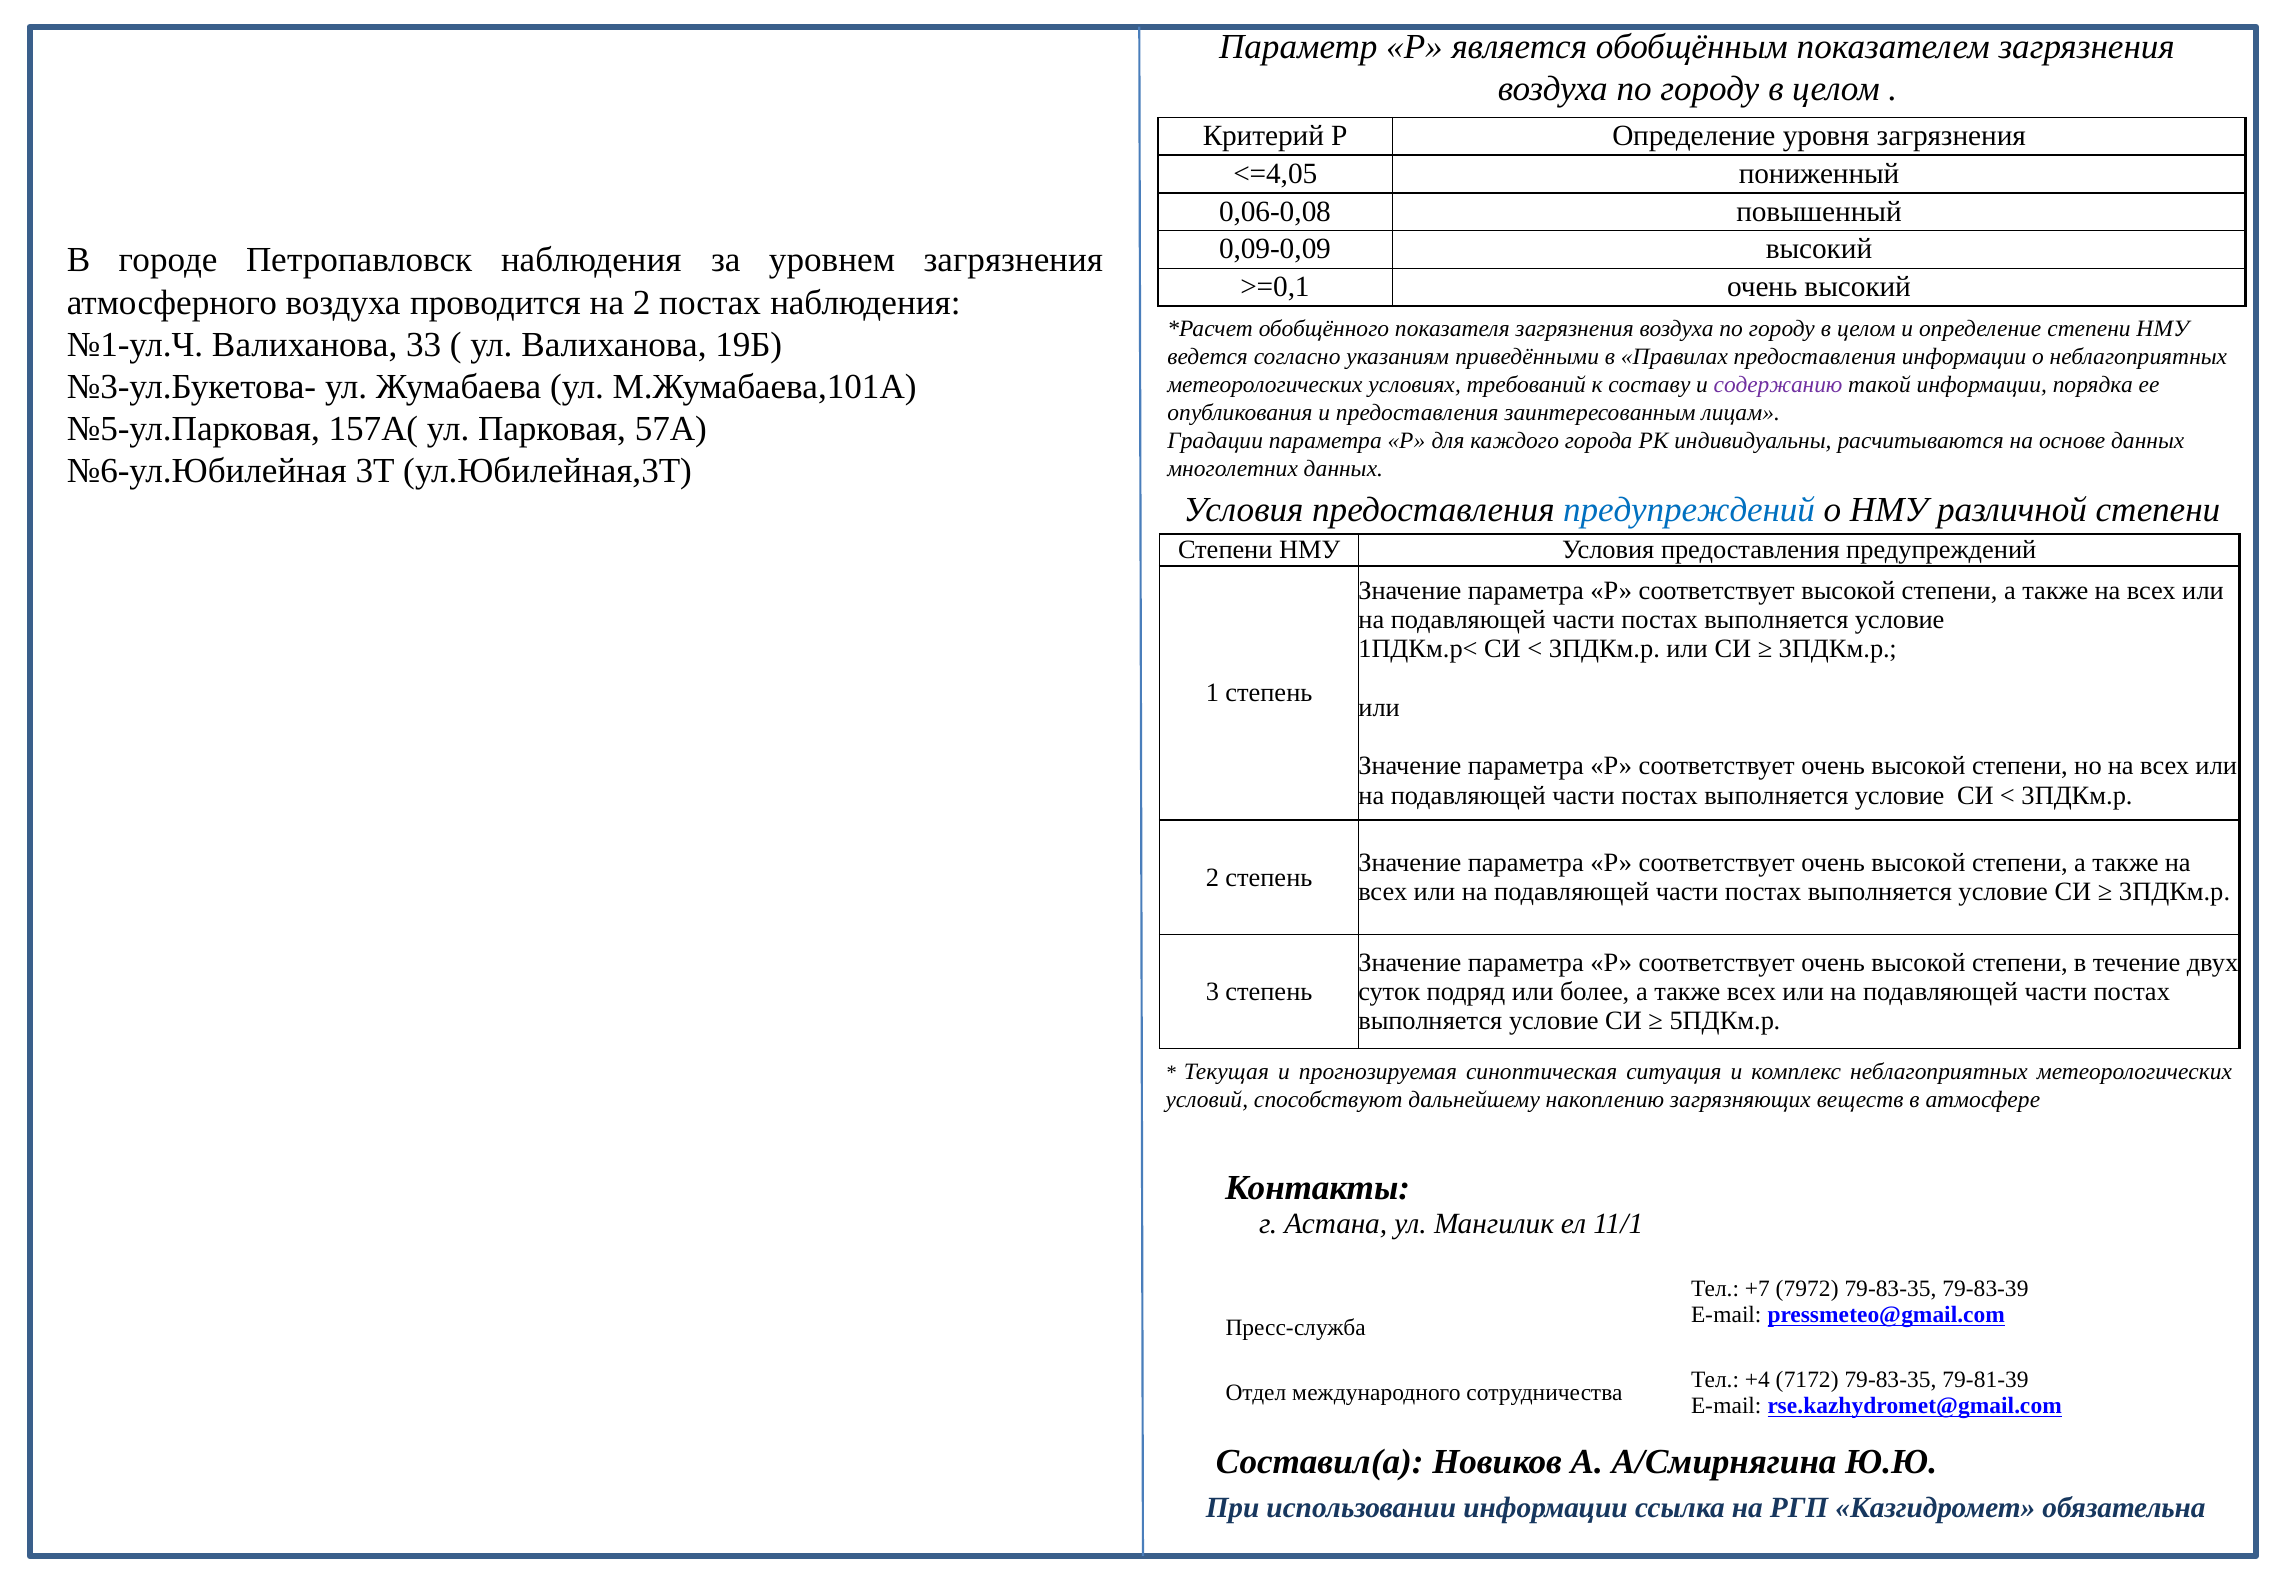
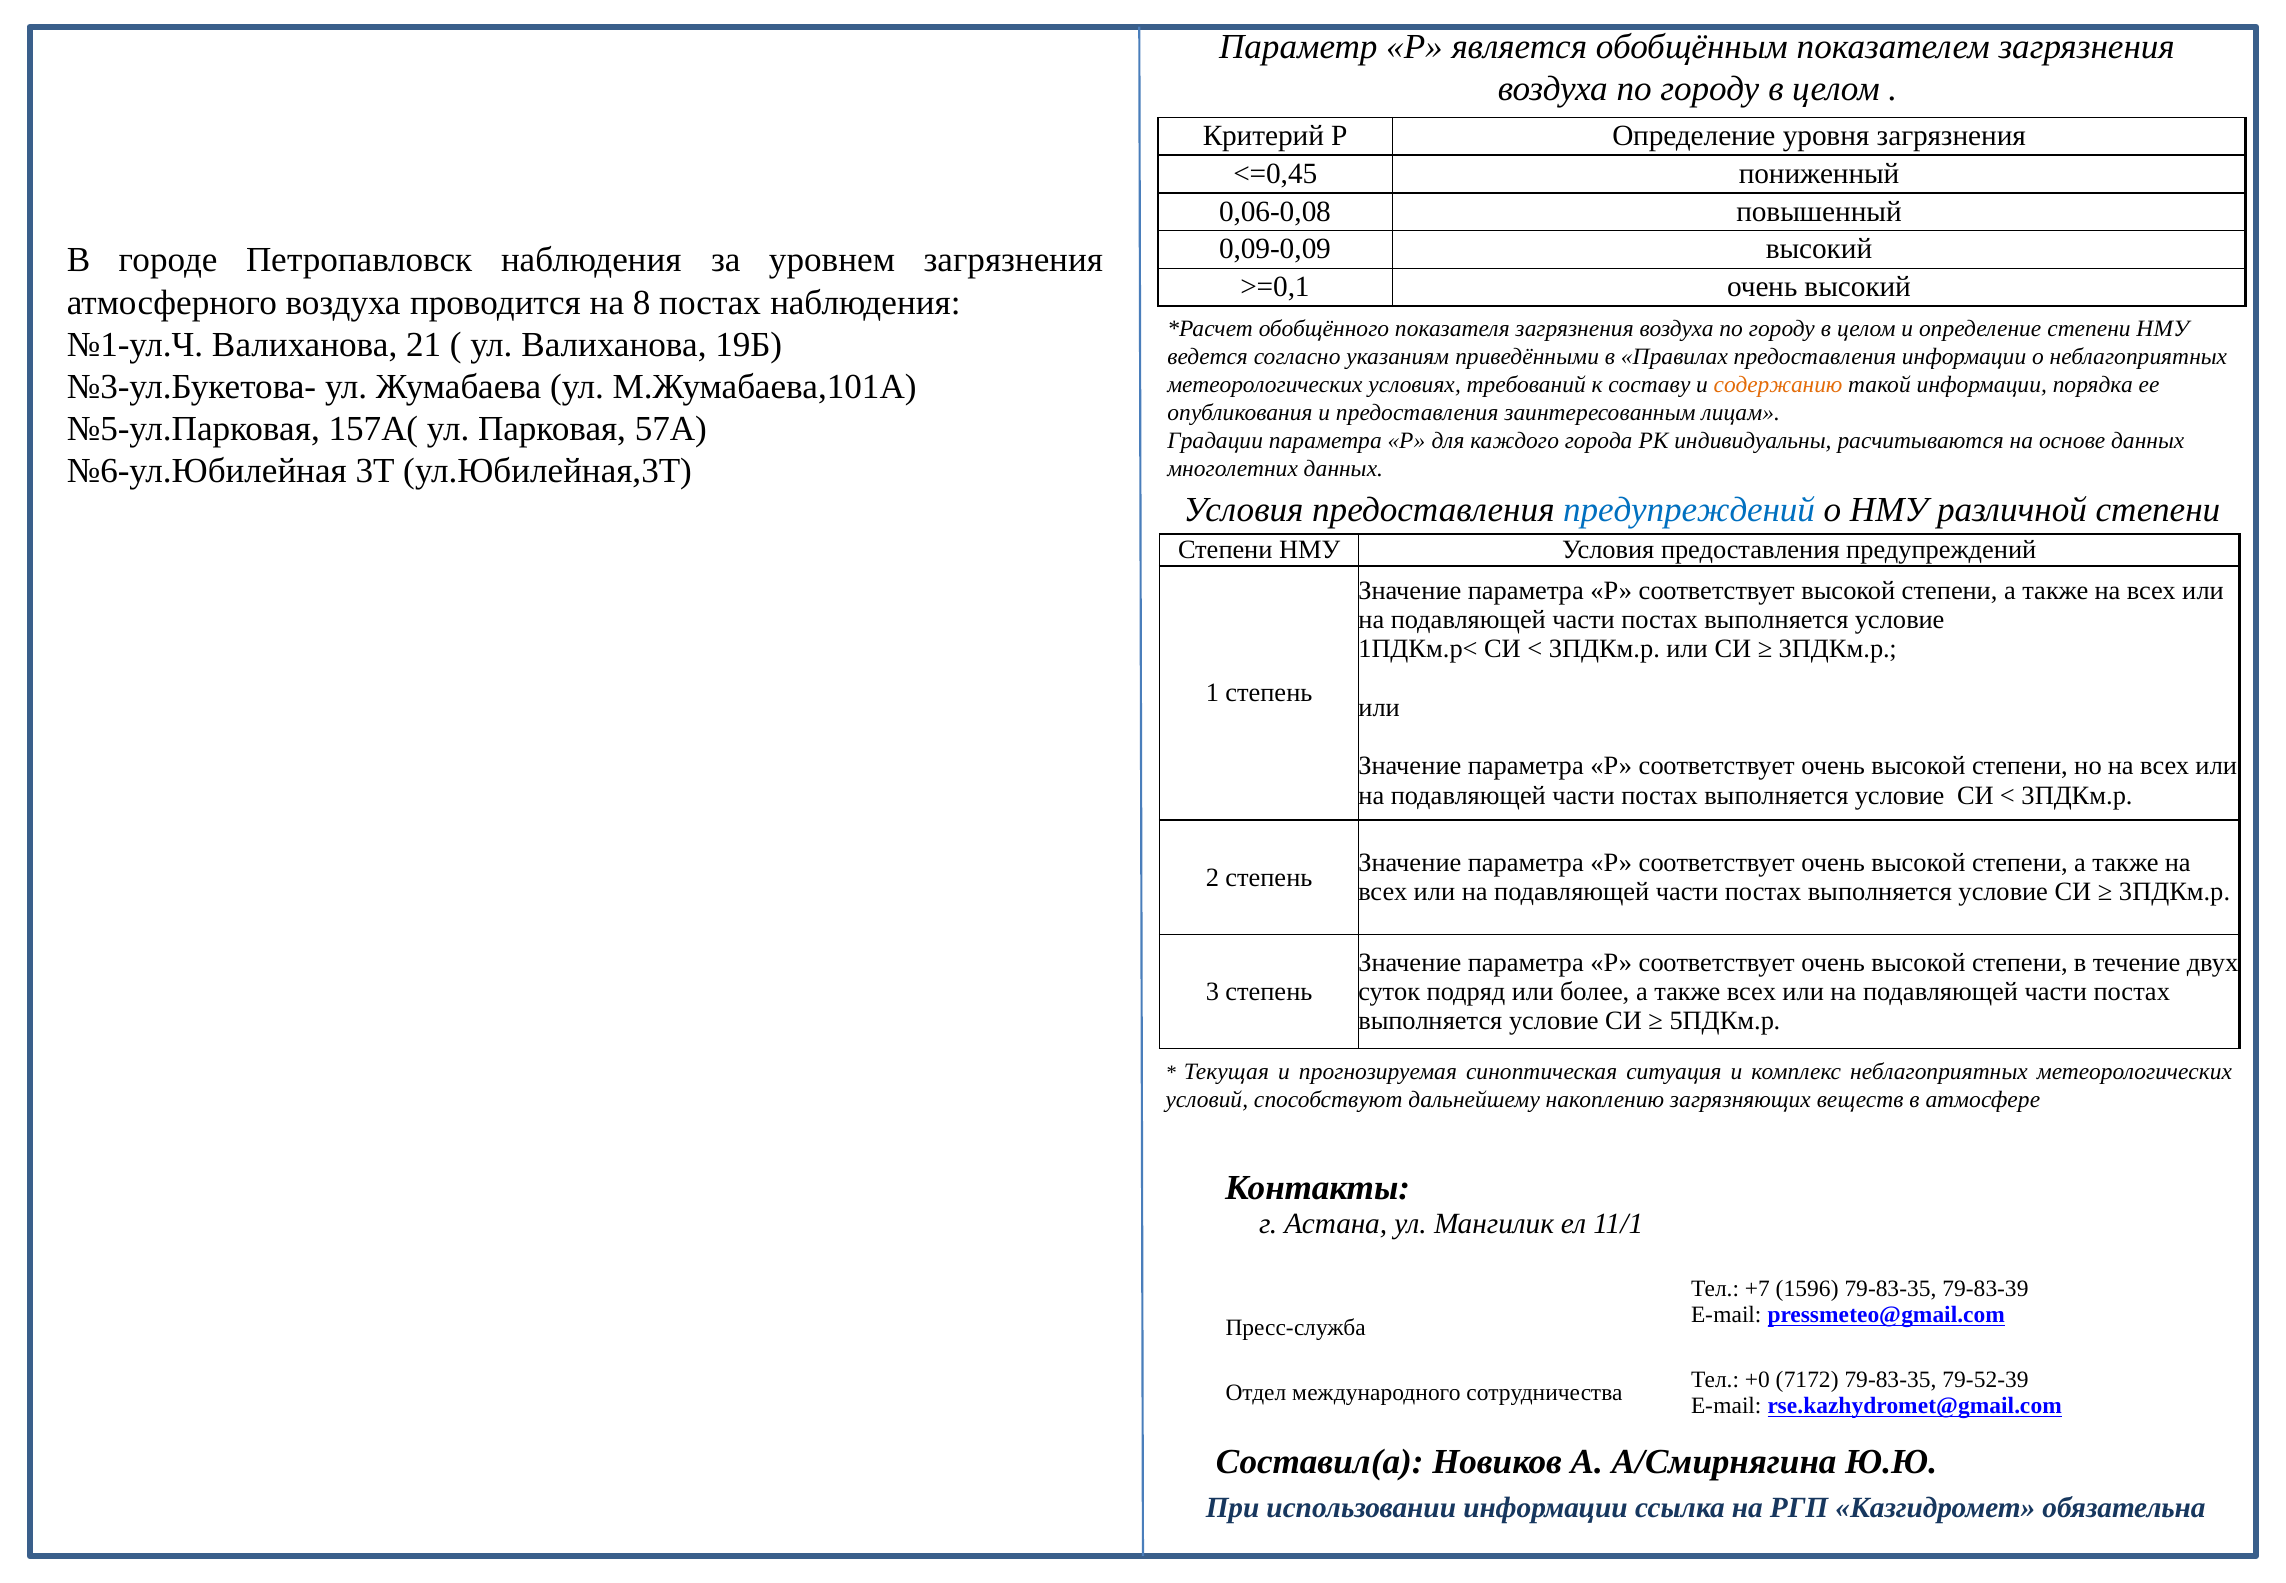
<=4,05: <=4,05 -> <=0,45
на 2: 2 -> 8
33: 33 -> 21
содержанию colour: purple -> orange
7972: 7972 -> 1596
+4: +4 -> +0
79-81-39: 79-81-39 -> 79-52-39
